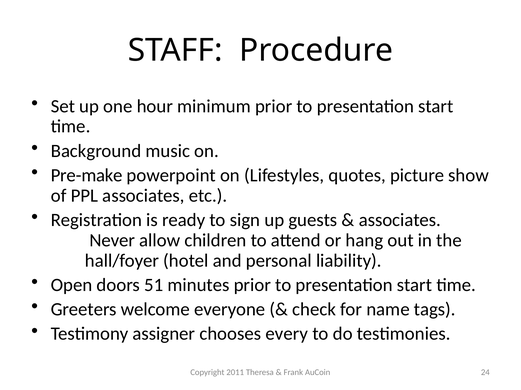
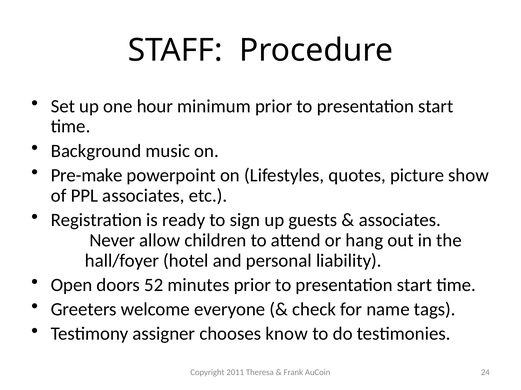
51: 51 -> 52
every: every -> know
